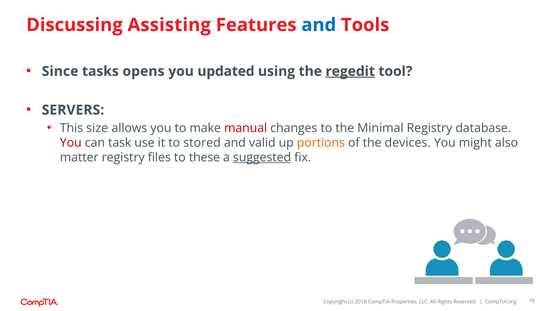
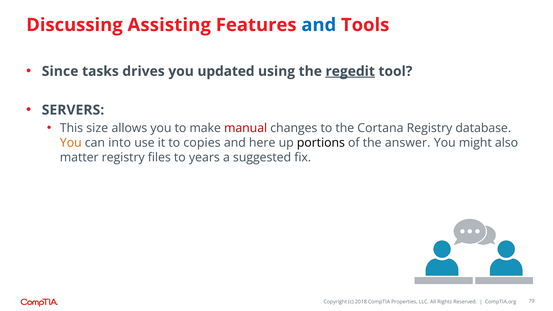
opens: opens -> drives
Minimal: Minimal -> Cortana
You at (71, 143) colour: red -> orange
task: task -> into
stored: stored -> copies
valid: valid -> here
portions colour: orange -> black
devices: devices -> answer
these: these -> years
suggested underline: present -> none
